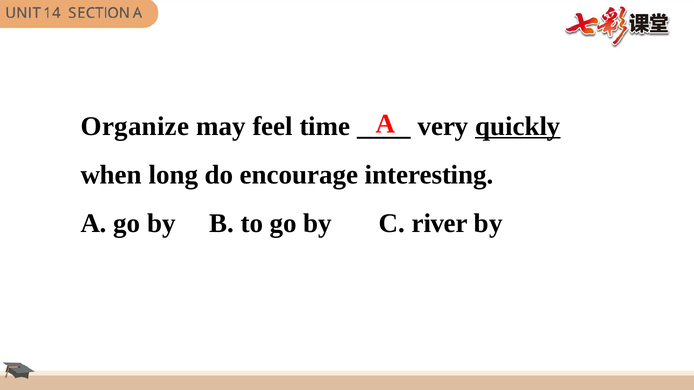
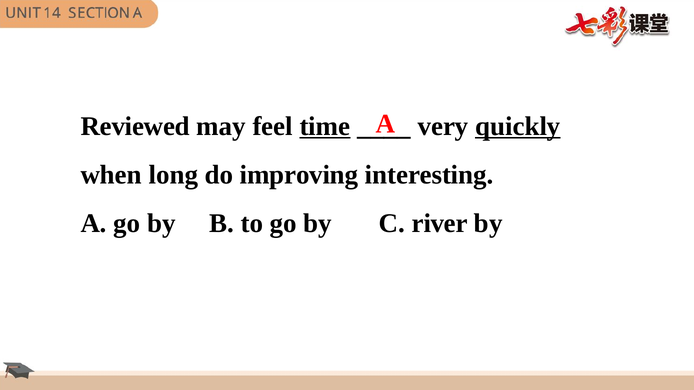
Organize: Organize -> Reviewed
time underline: none -> present
encourage: encourage -> improving
